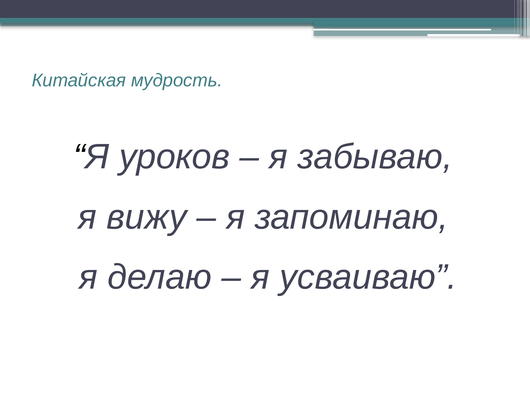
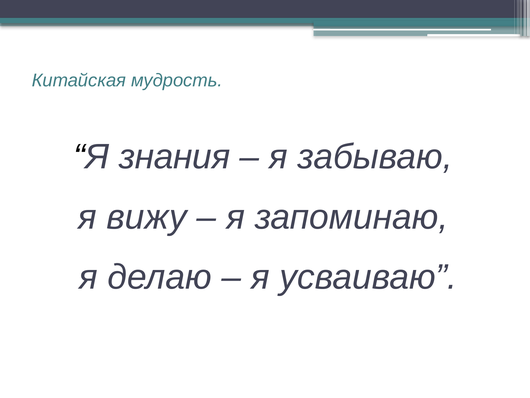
уроков: уроков -> знания
